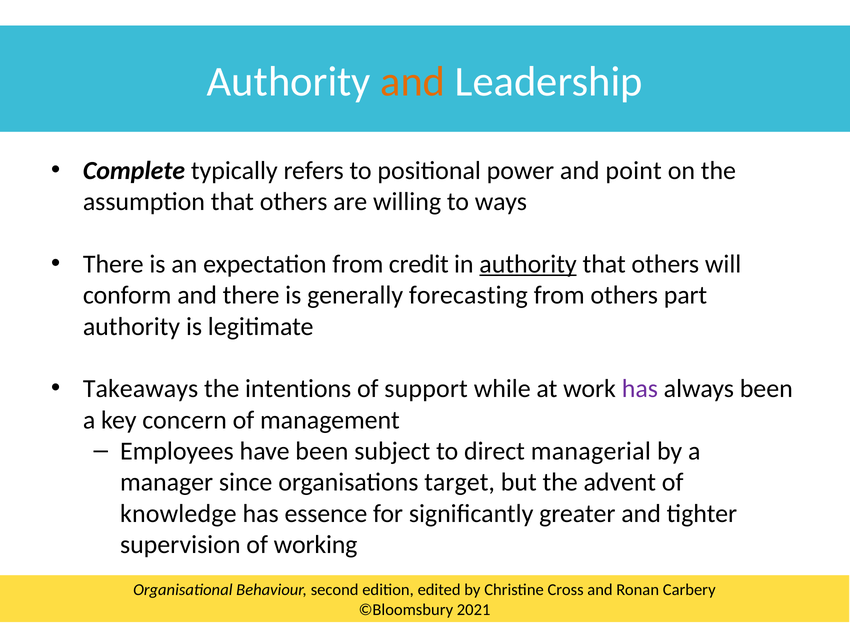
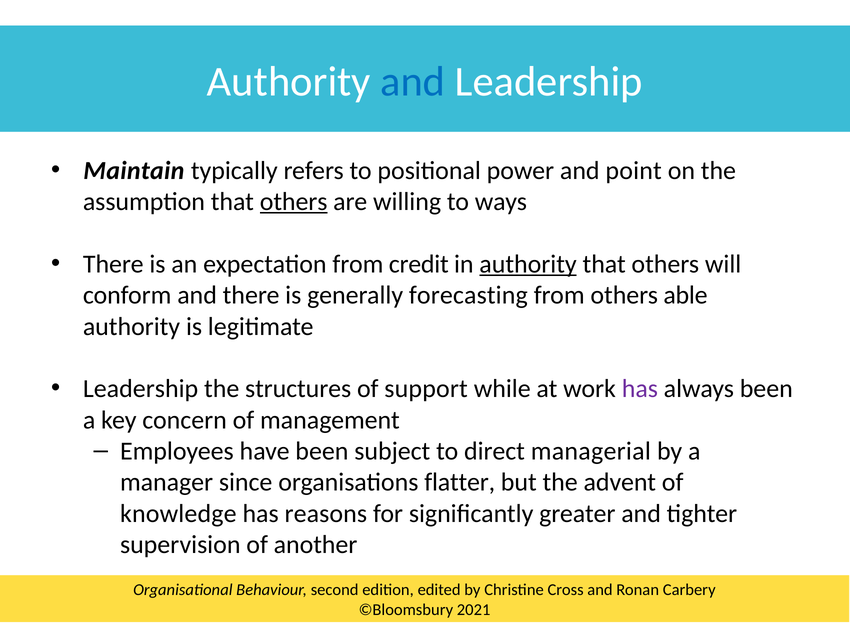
and at (413, 82) colour: orange -> blue
Complete: Complete -> Maintain
others at (294, 202) underline: none -> present
part: part -> able
Takeaways at (141, 388): Takeaways -> Leadership
intentions: intentions -> structures
target: target -> flatter
essence: essence -> reasons
working: working -> another
